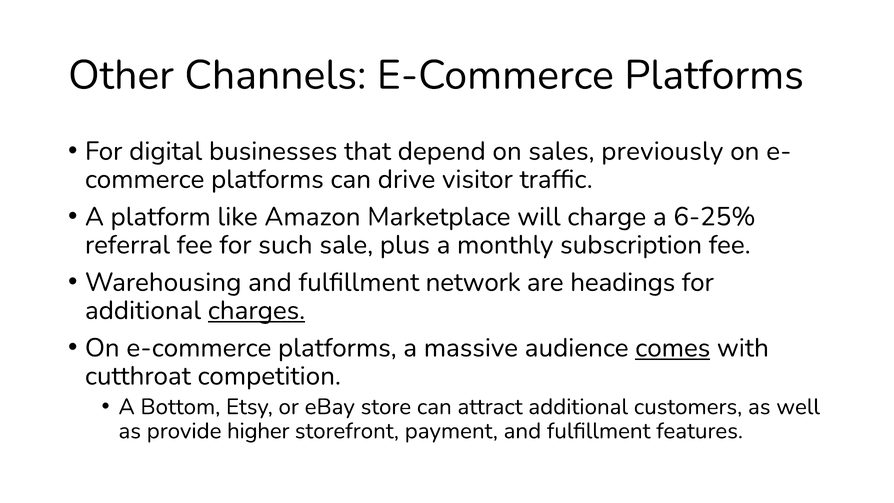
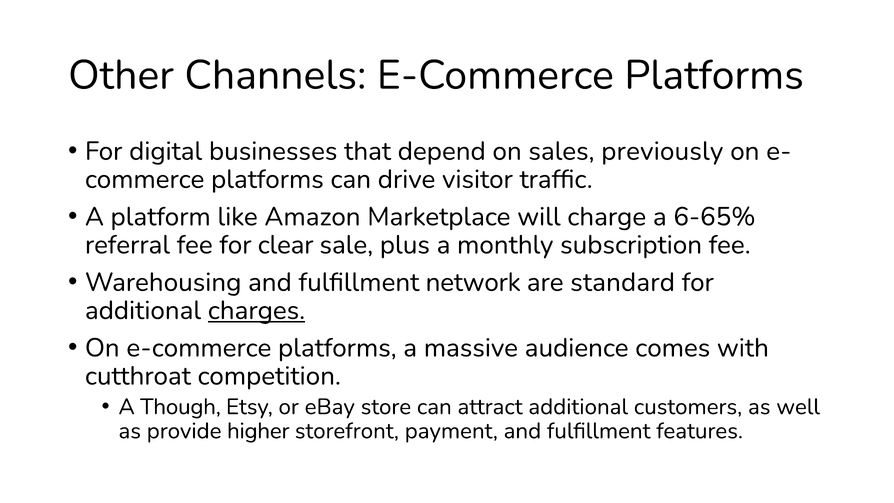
6-25%: 6-25% -> 6-65%
such: such -> clear
headings: headings -> standard
comes underline: present -> none
Bottom: Bottom -> Though
